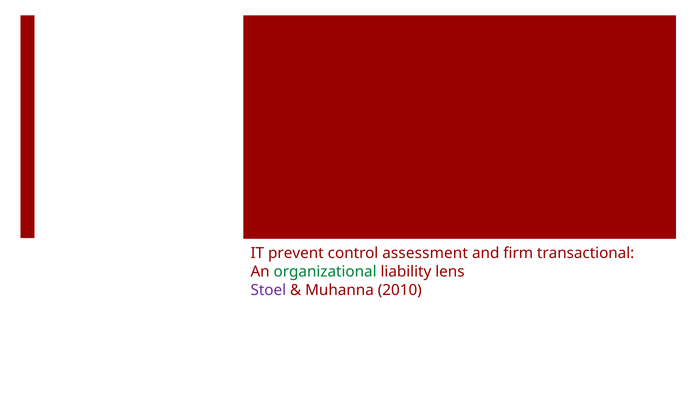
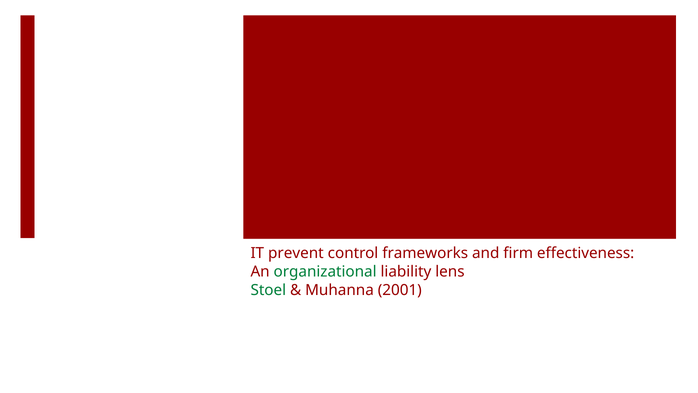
assessment: assessment -> frameworks
transactional: transactional -> effectiveness
Stoel colour: purple -> green
2010: 2010 -> 2001
